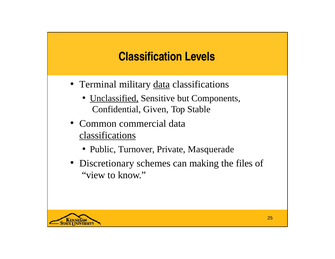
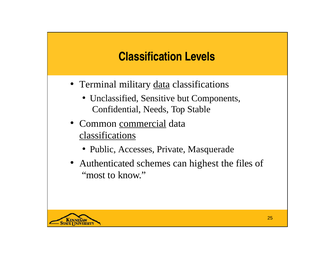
Unclassified underline: present -> none
Given: Given -> Needs
commercial underline: none -> present
Turnover: Turnover -> Accesses
Discretionary: Discretionary -> Authenticated
making: making -> highest
view: view -> most
